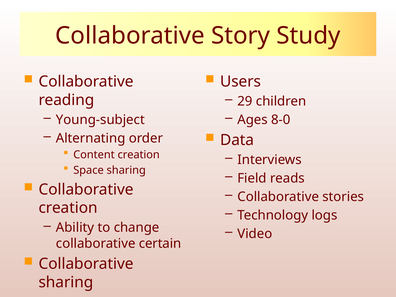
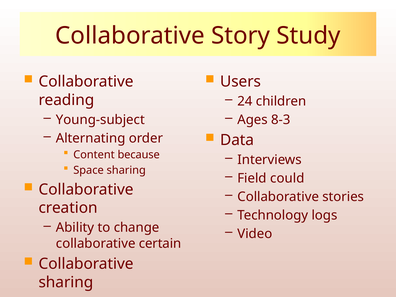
29: 29 -> 24
8-0: 8-0 -> 8-3
Content creation: creation -> because
reads: reads -> could
